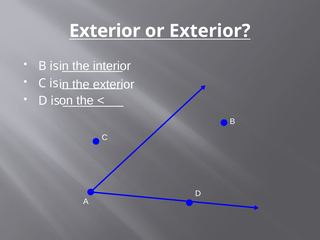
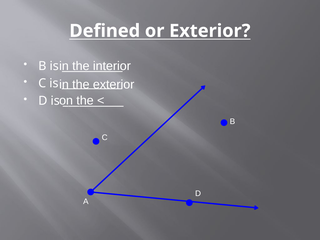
Exterior at (105, 31): Exterior -> Defined
